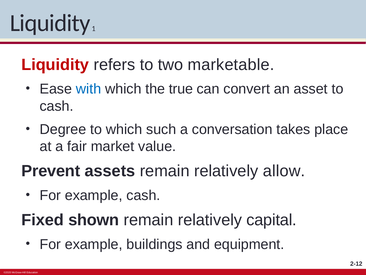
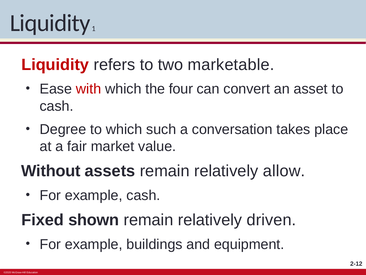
with colour: blue -> red
true: true -> four
Prevent: Prevent -> Without
capital: capital -> driven
